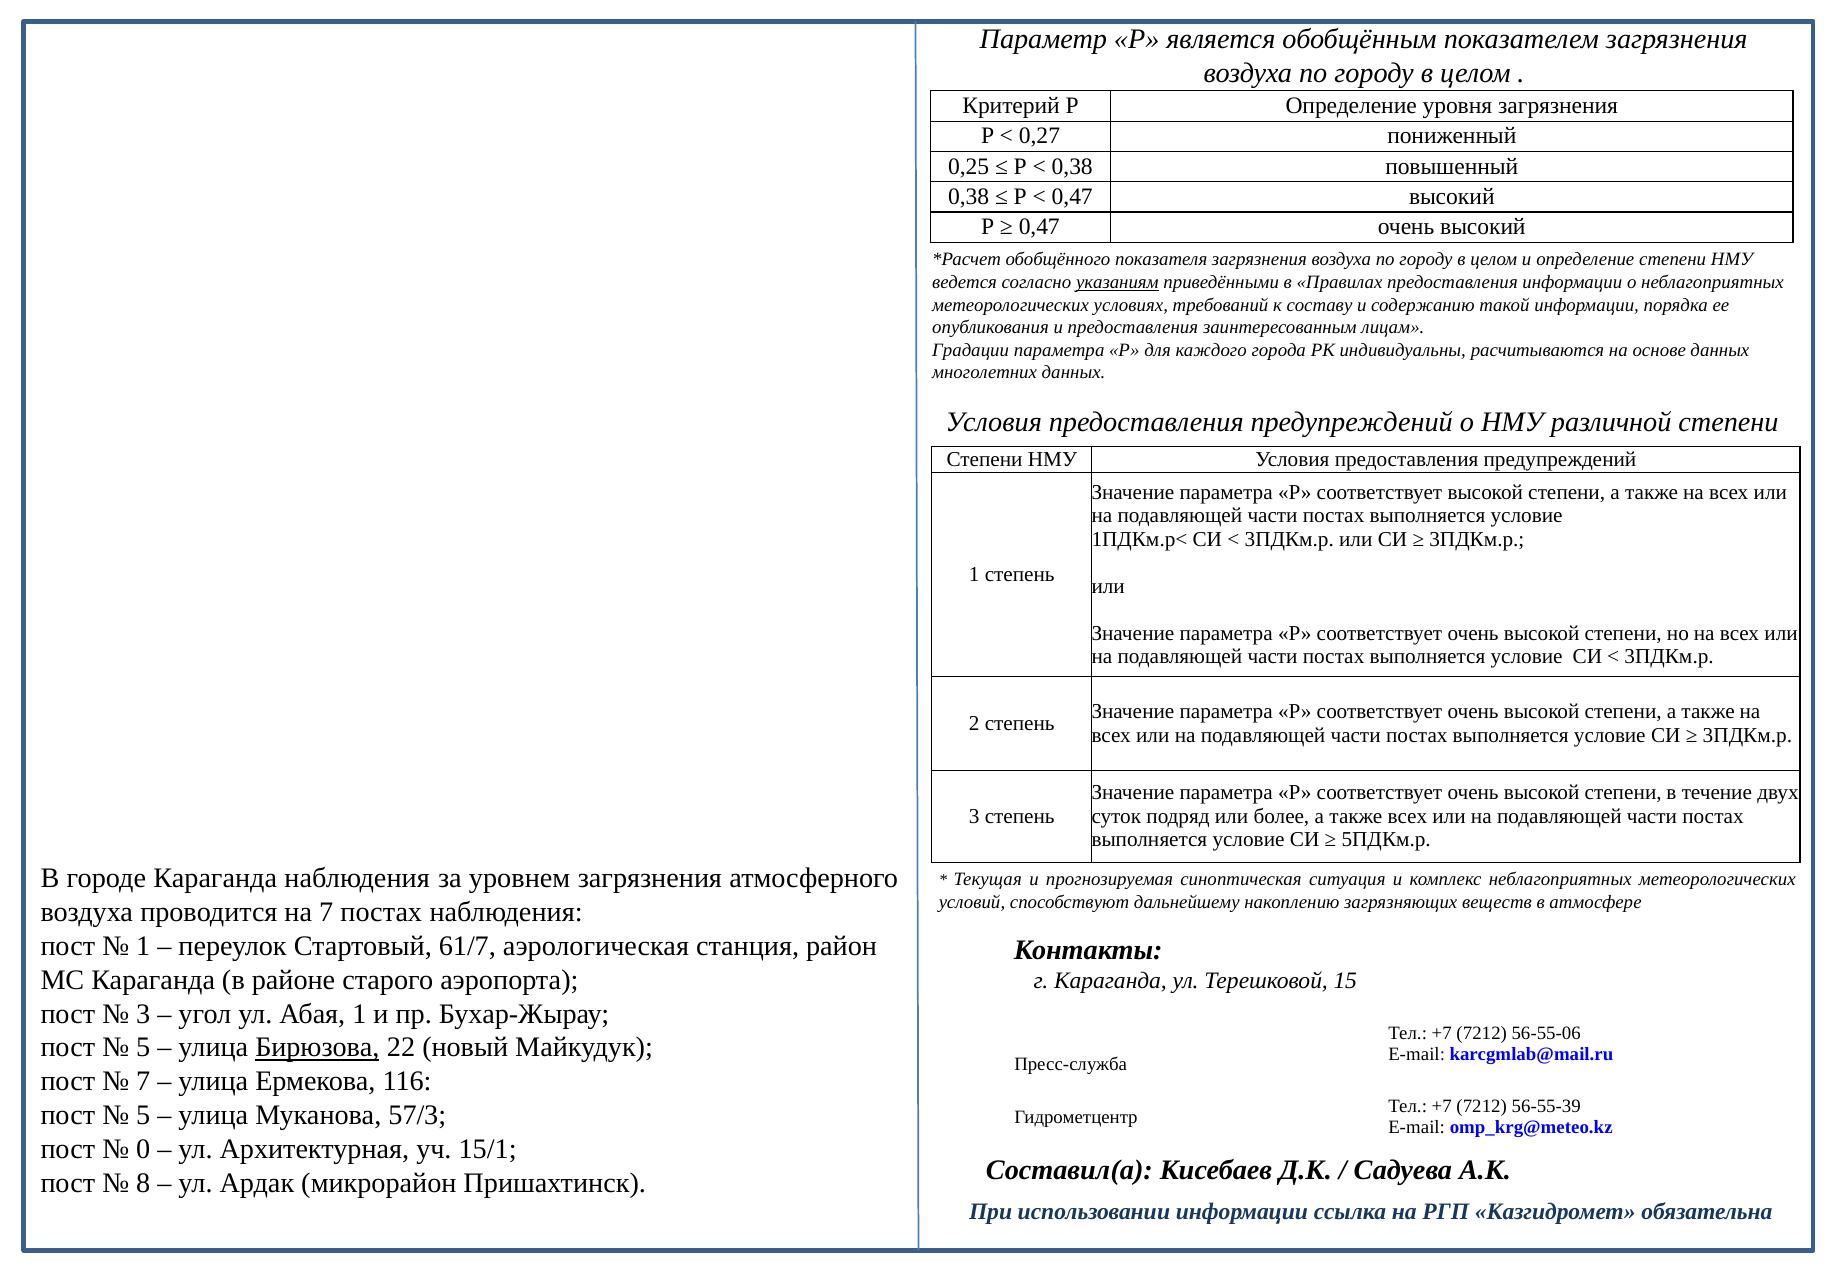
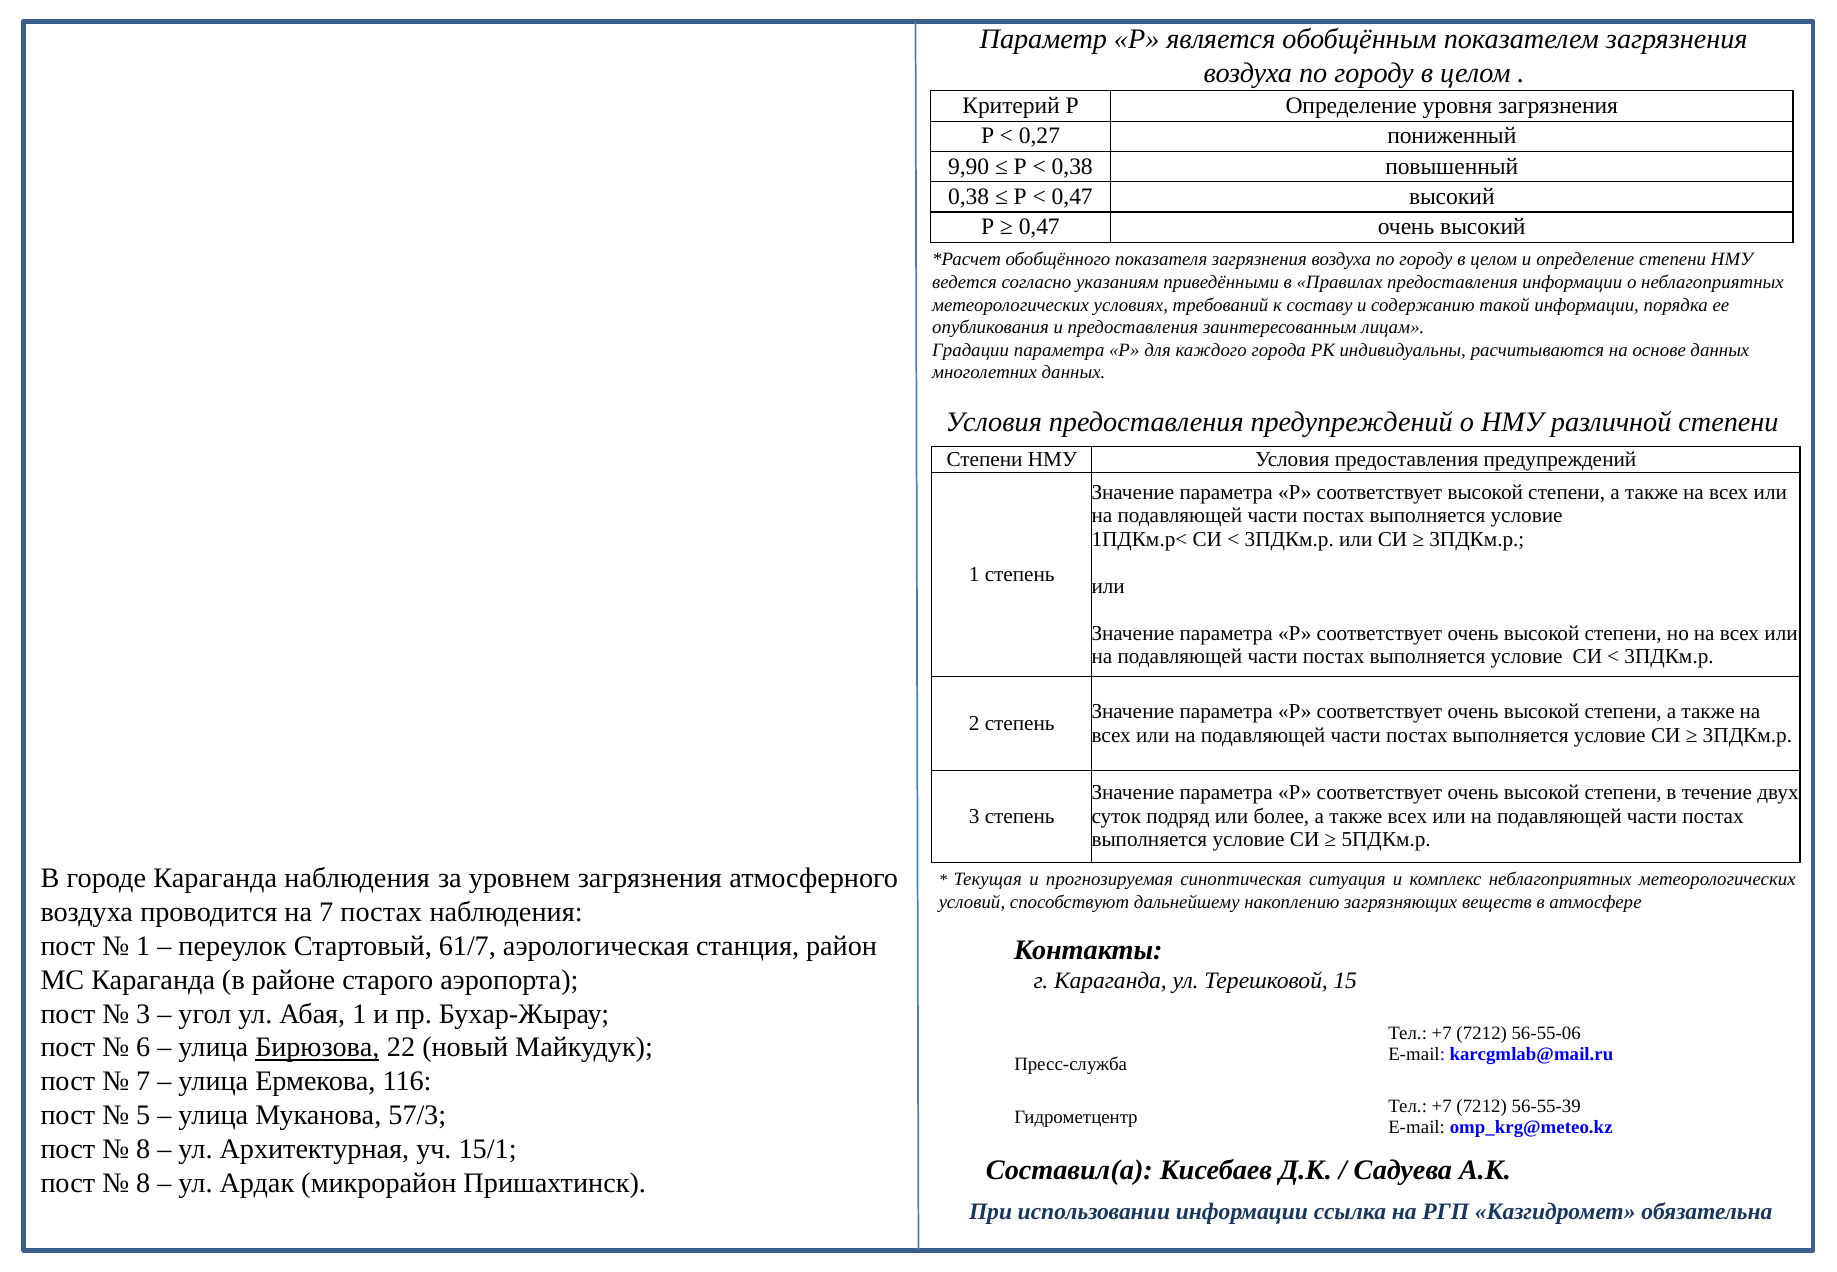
0,25: 0,25 -> 9,90
указаниям underline: present -> none
5 at (143, 1047): 5 -> 6
0 at (143, 1149): 0 -> 8
